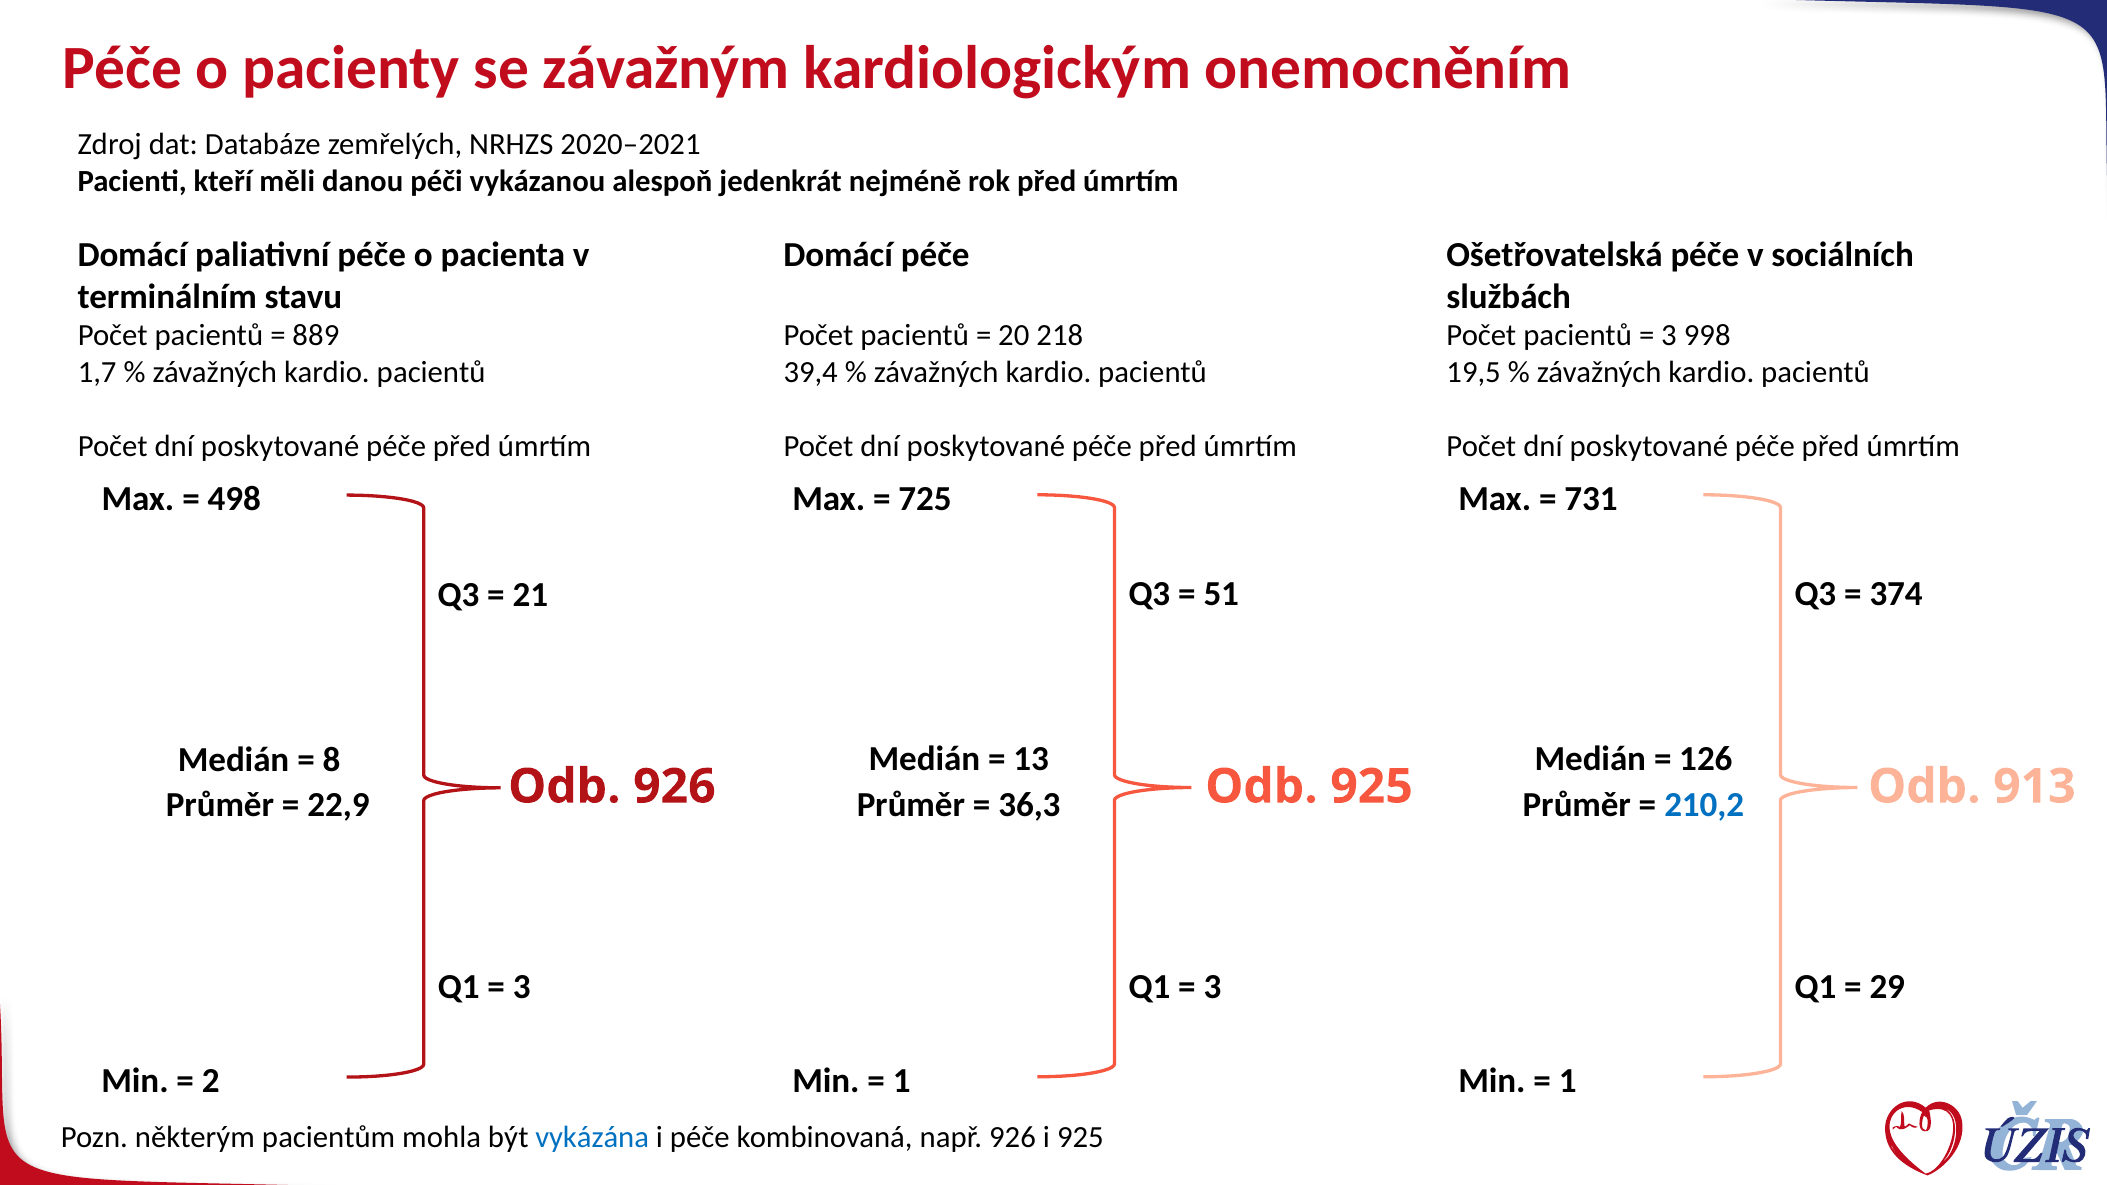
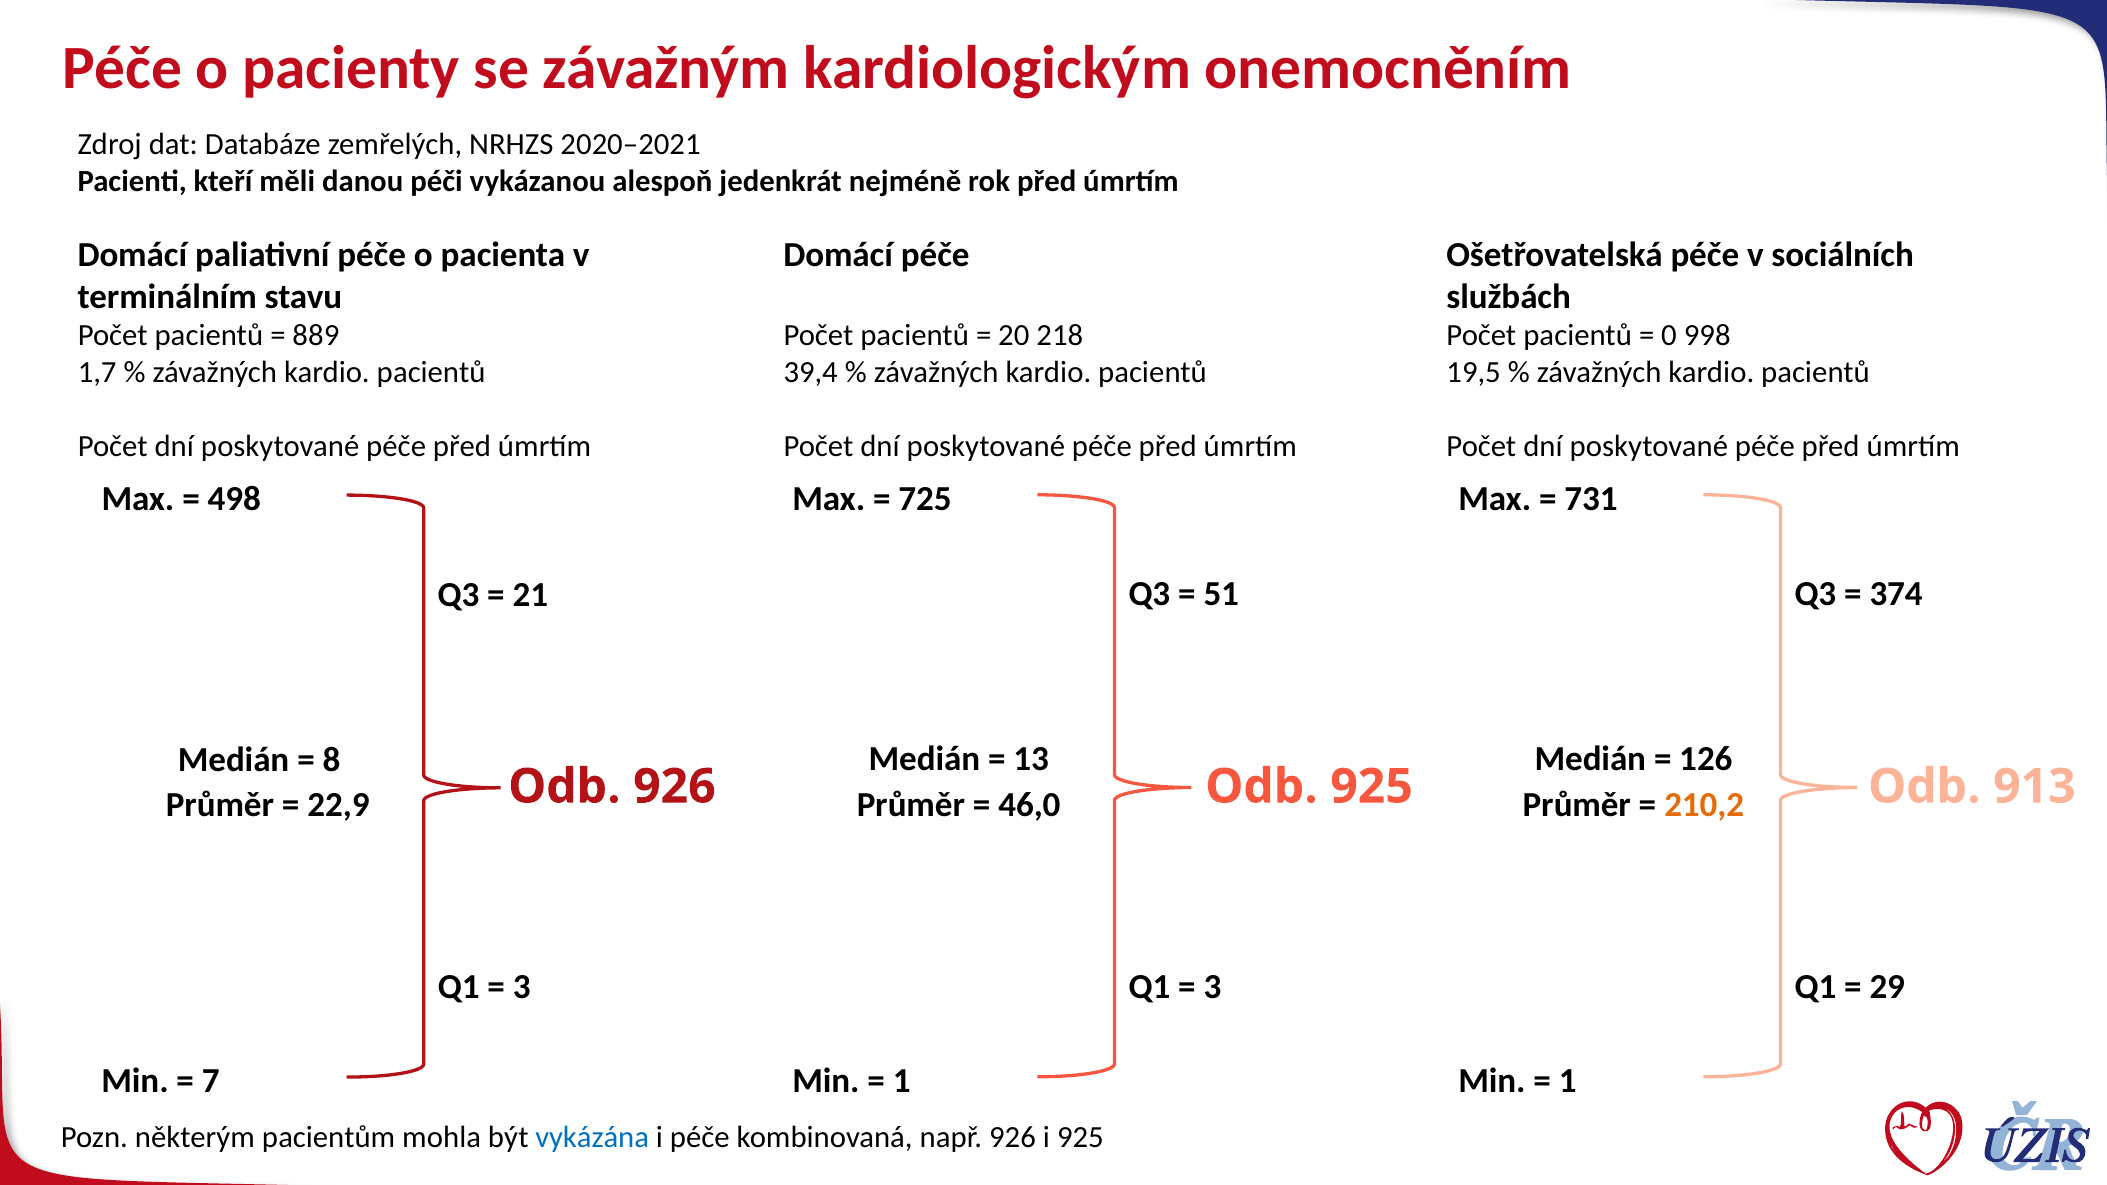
3 at (1669, 336): 3 -> 0
36,3: 36,3 -> 46,0
210,2 colour: blue -> orange
2: 2 -> 7
